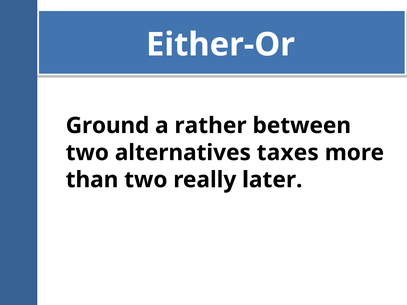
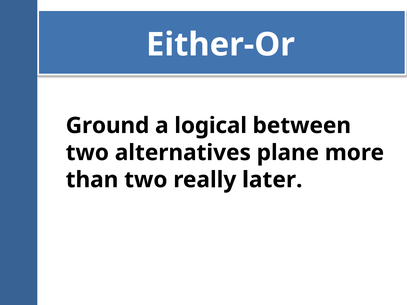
rather: rather -> logical
taxes: taxes -> plane
